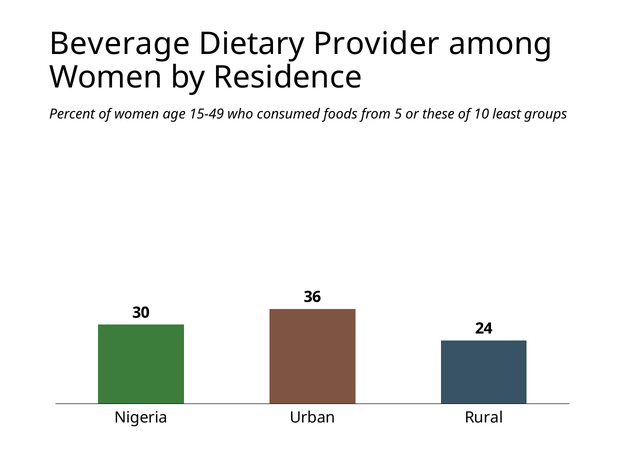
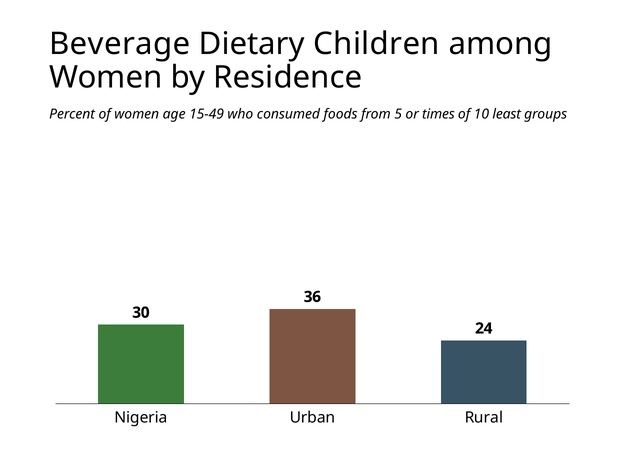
Provider: Provider -> Children
these: these -> times
